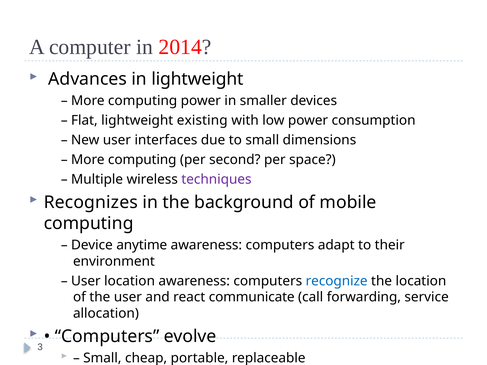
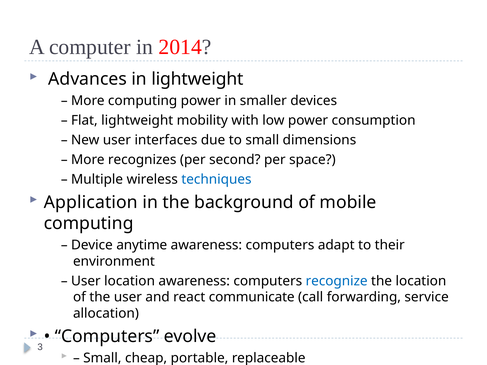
existing: existing -> mobility
computing at (142, 160): computing -> recognizes
techniques colour: purple -> blue
Recognizes: Recognizes -> Application
